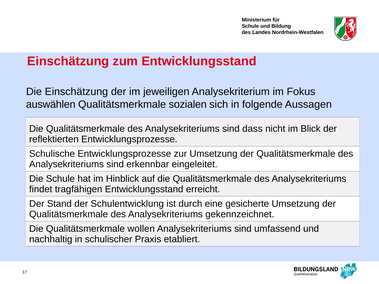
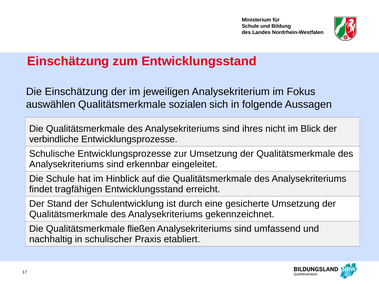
dass: dass -> ihres
reflektierten: reflektierten -> verbindliche
wollen: wollen -> fließen
